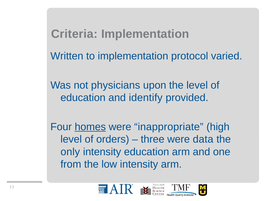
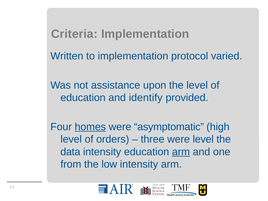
physicians: physicians -> assistance
inappropriate: inappropriate -> asymptomatic
were data: data -> level
only: only -> data
arm at (181, 152) underline: none -> present
